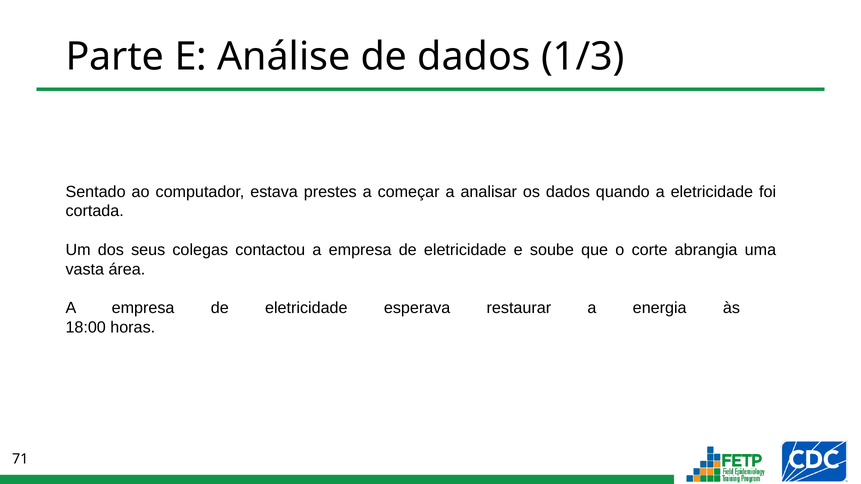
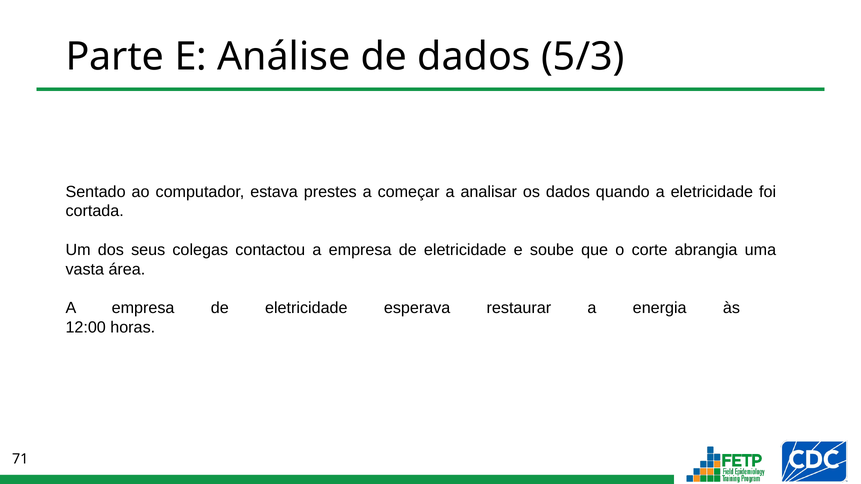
1/3: 1/3 -> 5/3
18:00: 18:00 -> 12:00
